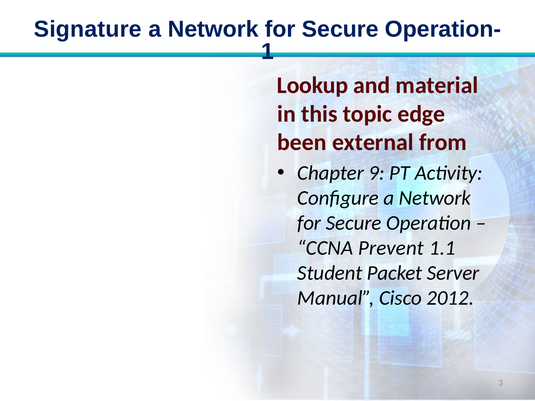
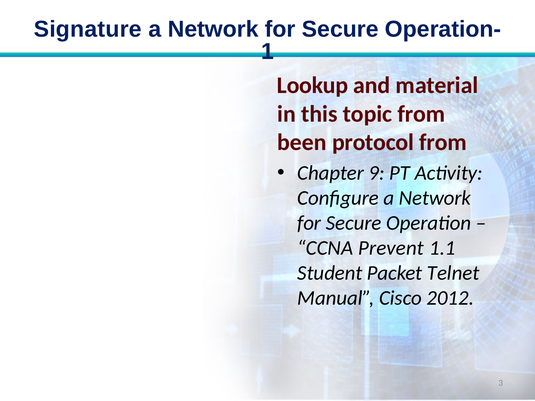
topic edge: edge -> from
external: external -> protocol
Server: Server -> Telnet
